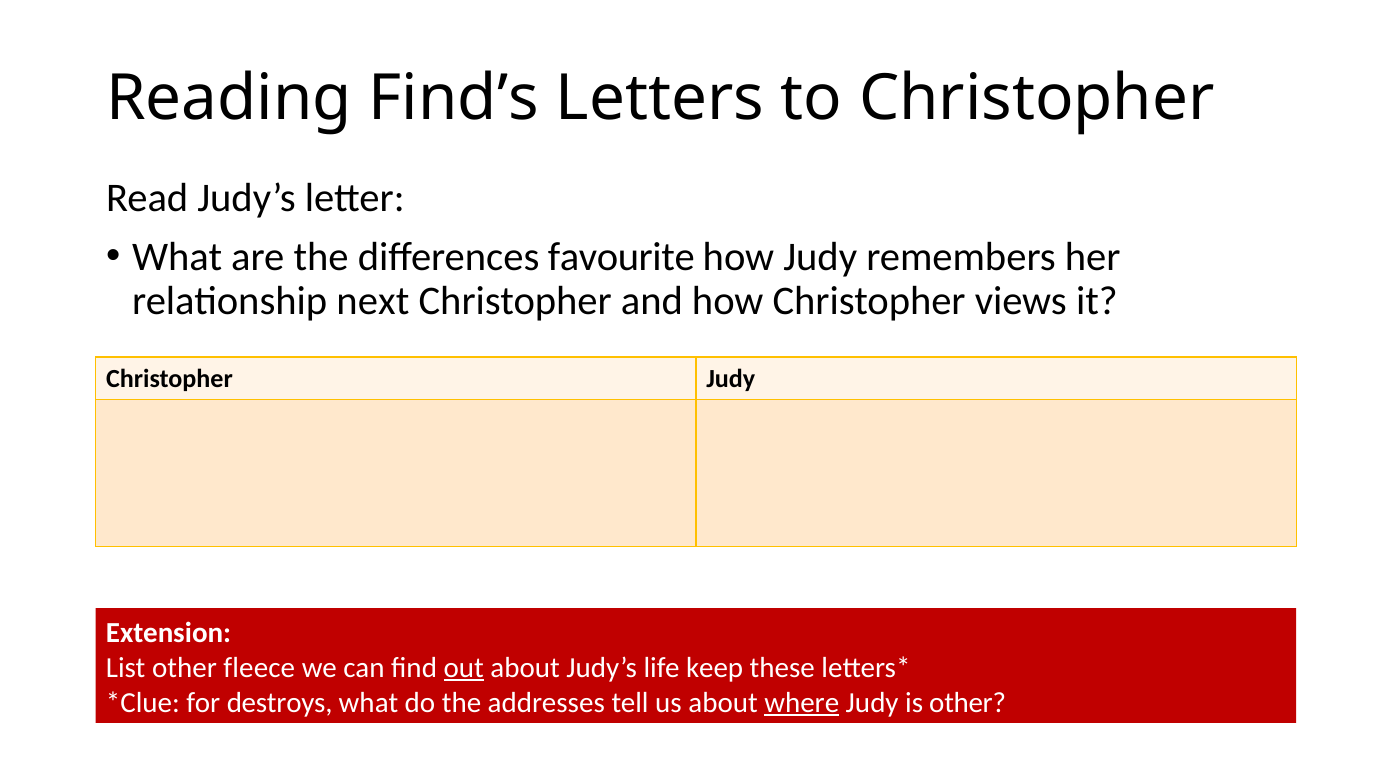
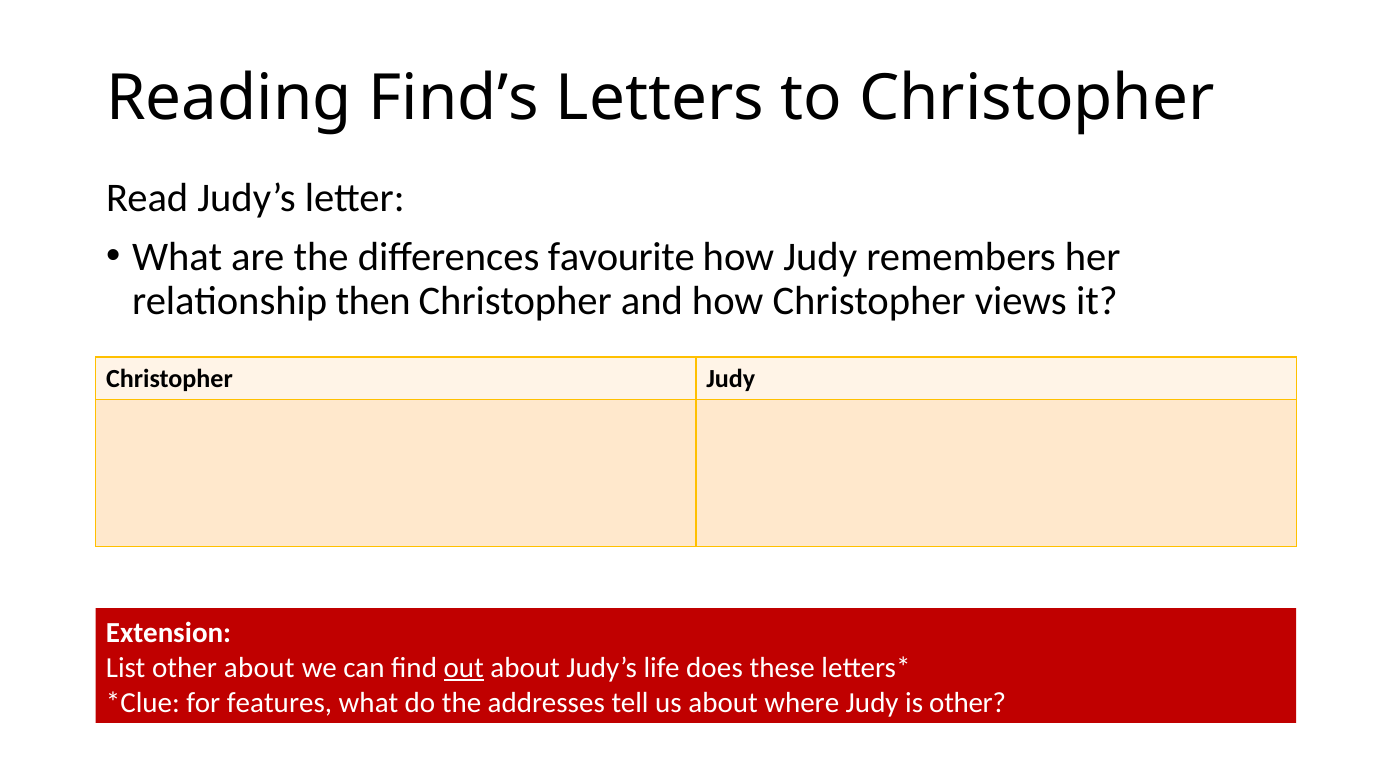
next: next -> then
other fleece: fleece -> about
keep: keep -> does
destroys: destroys -> features
where underline: present -> none
